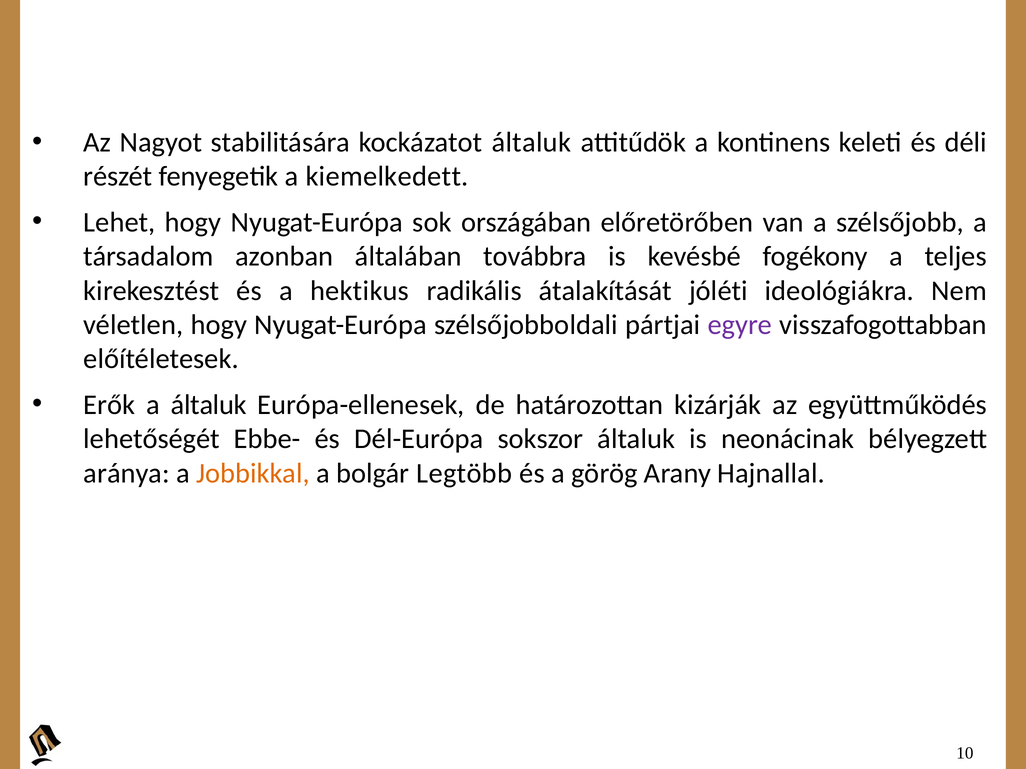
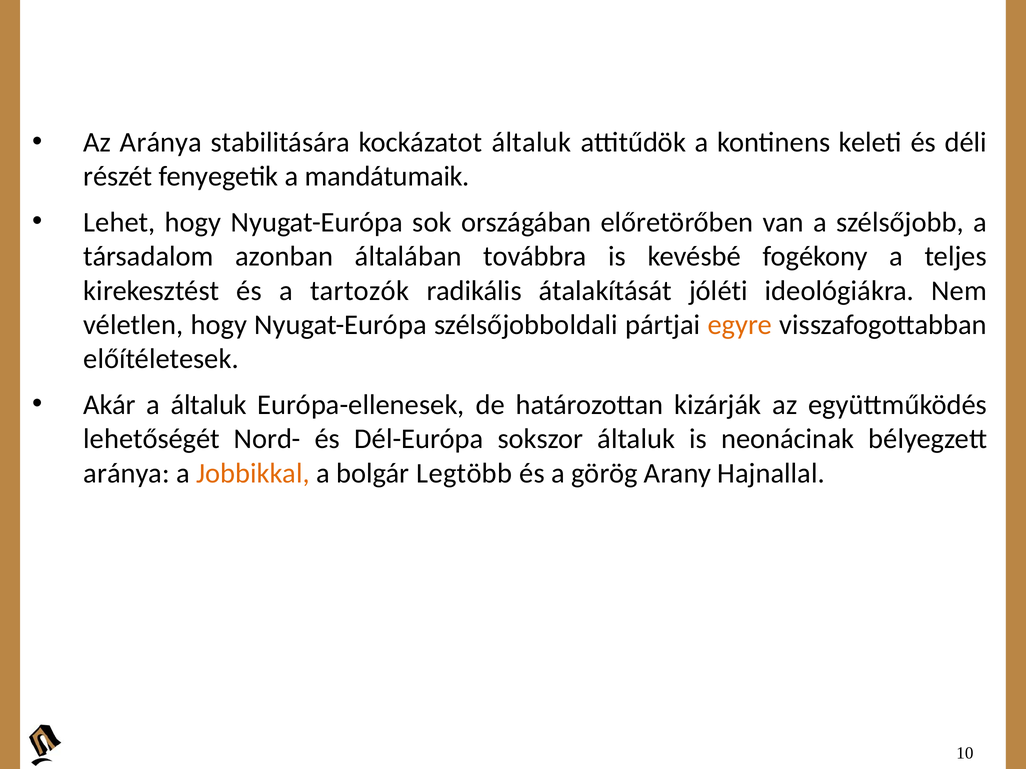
Az Nagyot: Nagyot -> Aránya
kiemelkedett: kiemelkedett -> mandátumaik
hektikus: hektikus -> tartozók
egyre colour: purple -> orange
Erők: Erők -> Akár
Ebbe-: Ebbe- -> Nord-
